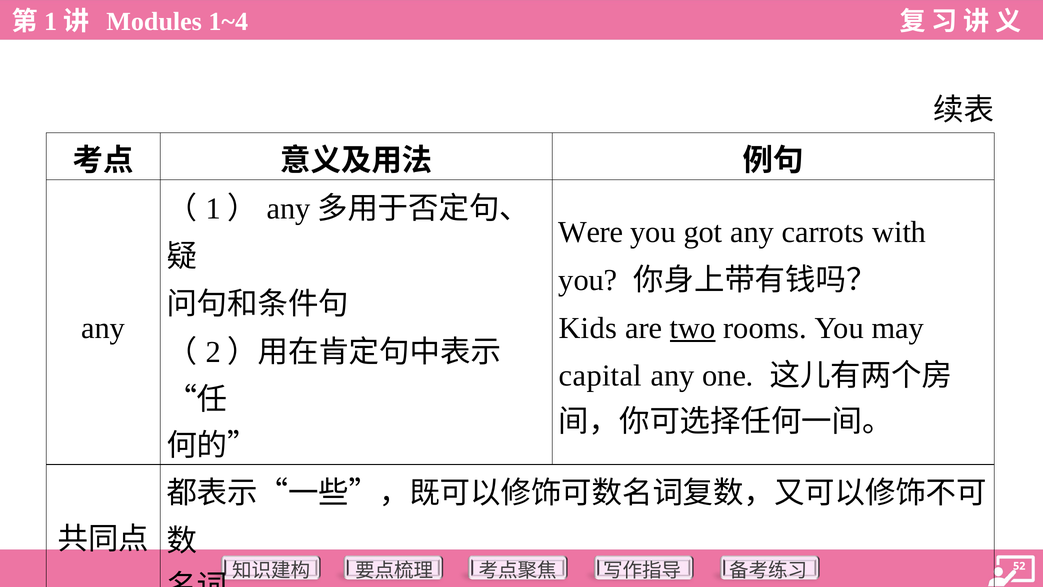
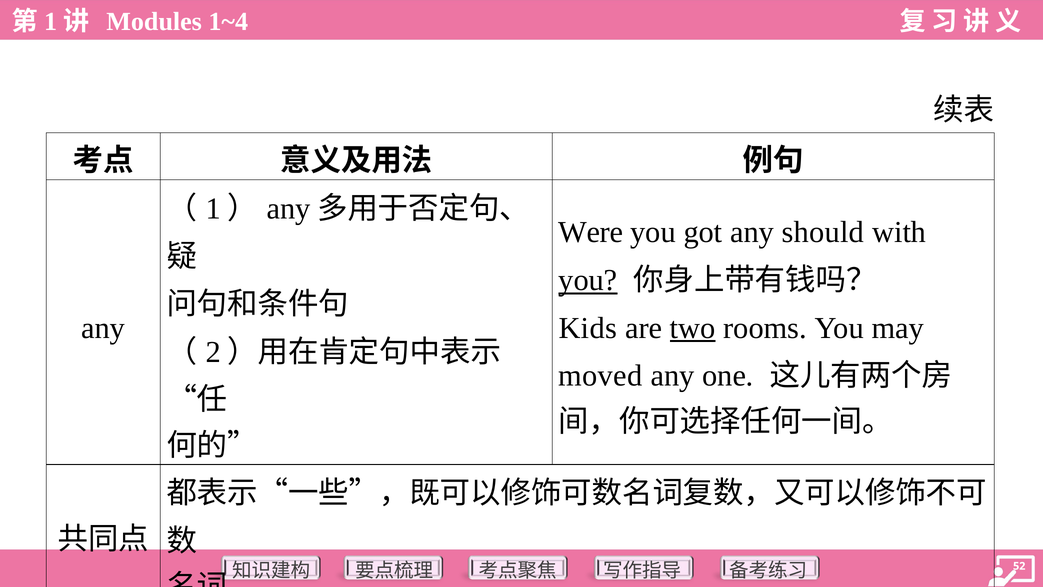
carrots: carrots -> should
you at (588, 280) underline: none -> present
capital: capital -> moved
